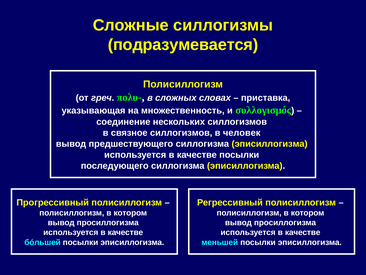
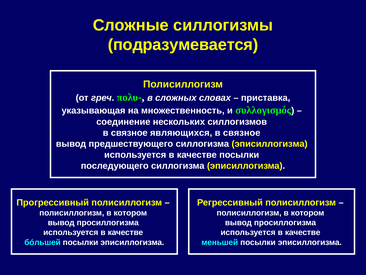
связное силлогизмов: силлогизмов -> являющихся
человек at (242, 133): человек -> связное
